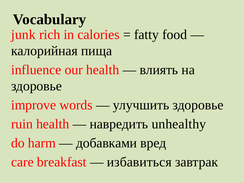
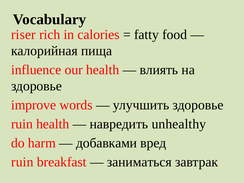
junk: junk -> riser
care at (22, 162): care -> ruin
избавиться: избавиться -> заниматься
